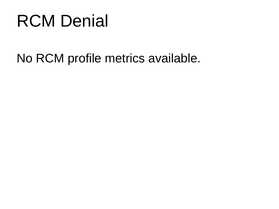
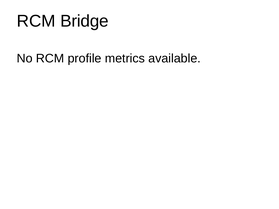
Denial: Denial -> Bridge
